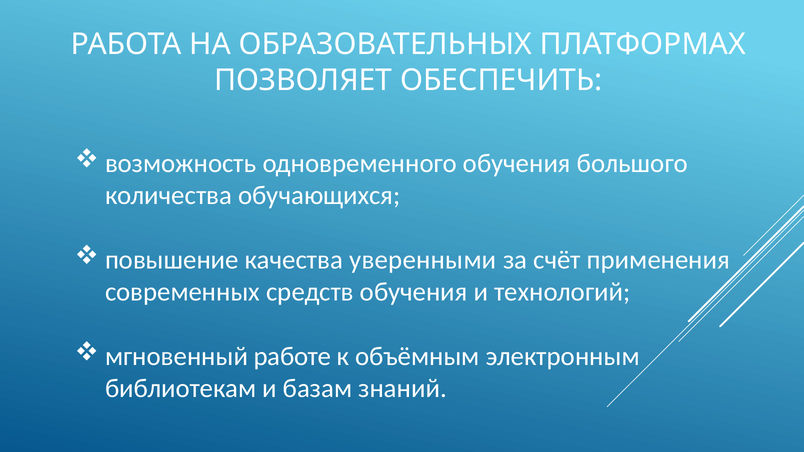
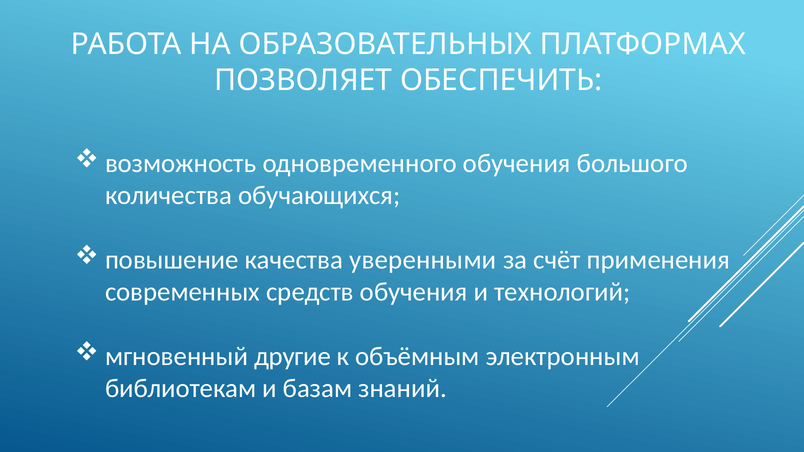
работе: работе -> другие
